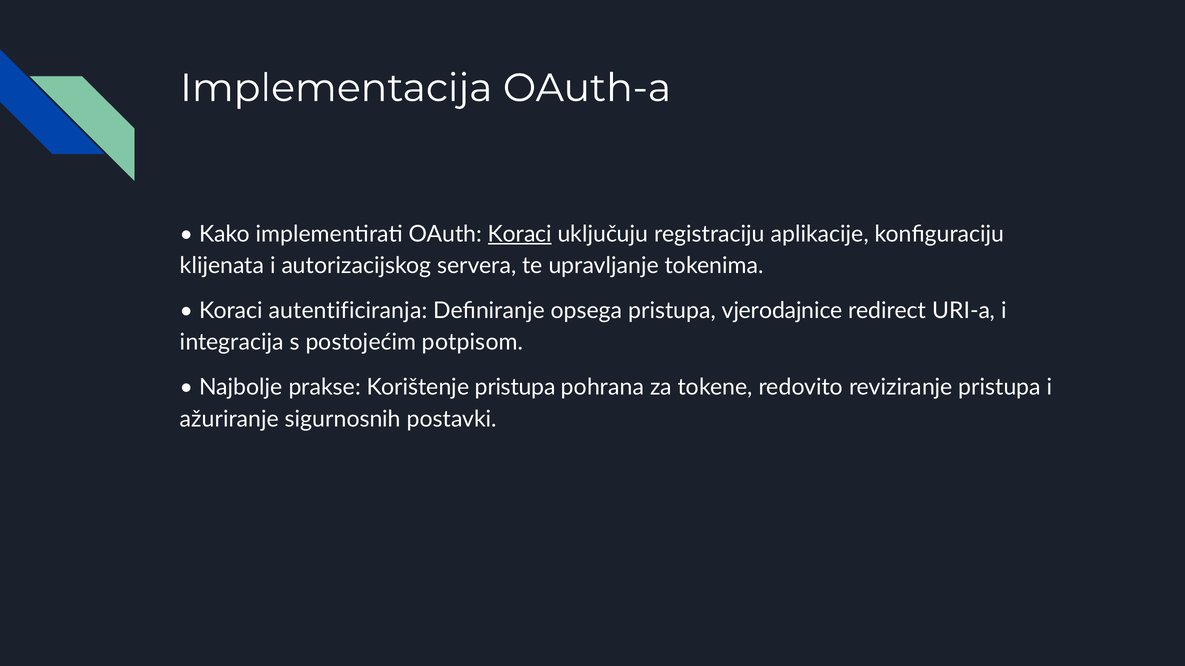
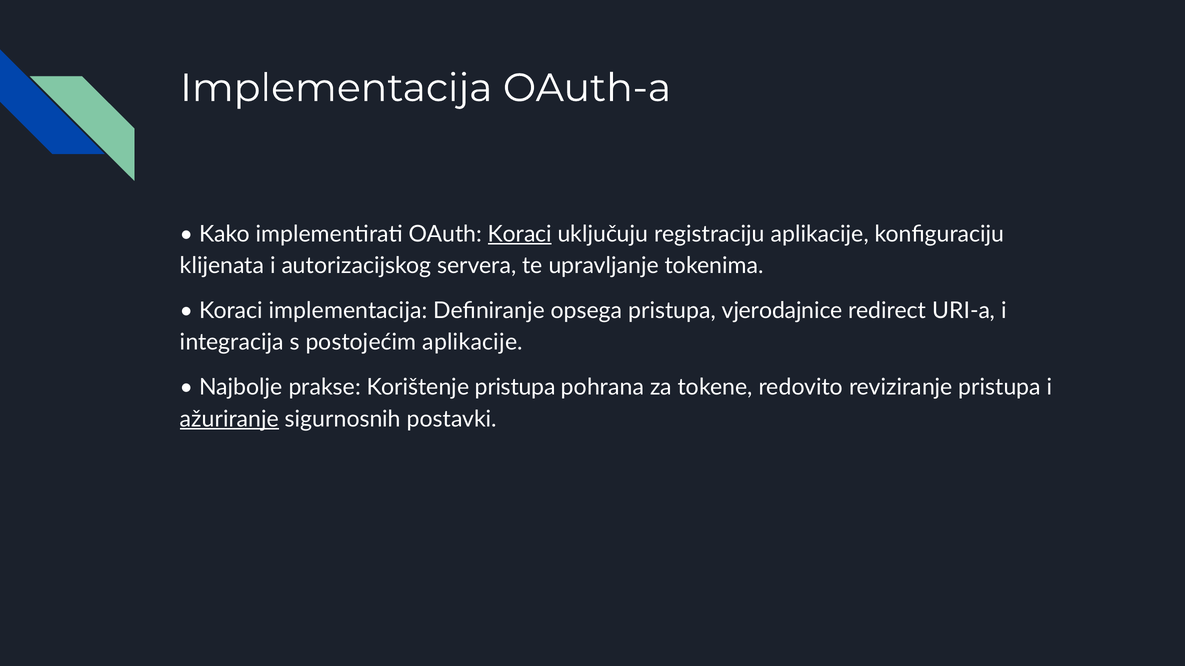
Koraci autentificiranja: autentificiranja -> implementacija
postojećim potpisom: potpisom -> aplikacije
ažuriranje underline: none -> present
